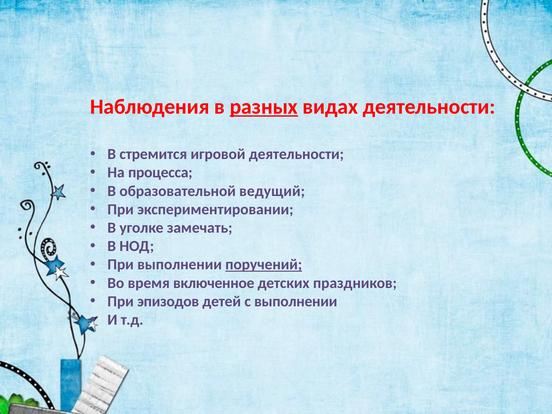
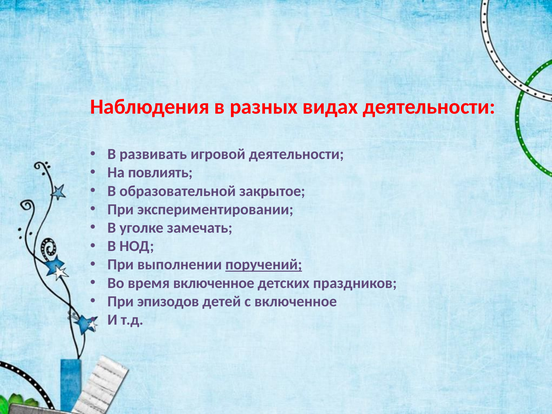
разных underline: present -> none
стремится: стремится -> развивать
процесса: процесса -> повлиять
ведущий: ведущий -> закрытое
с выполнении: выполнении -> включенное
